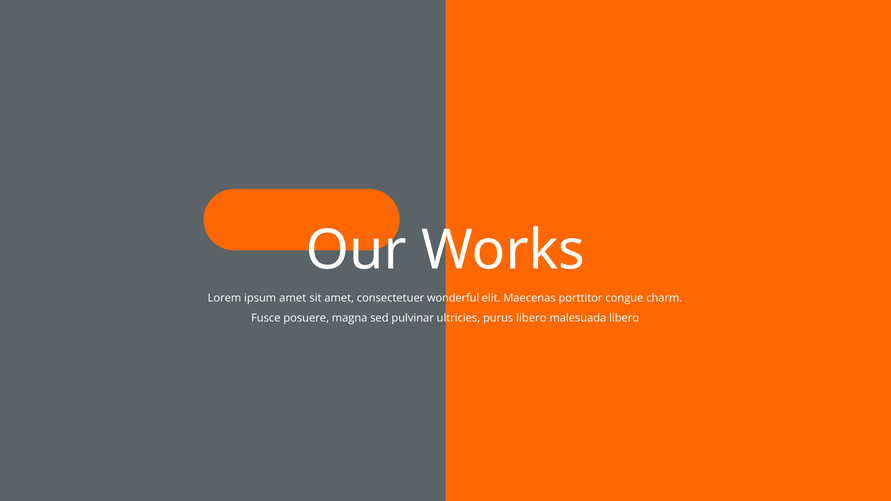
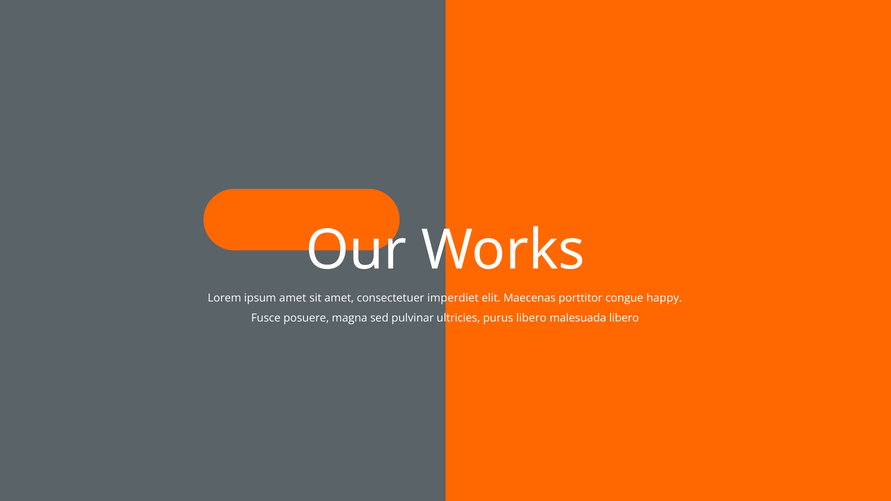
wonderful: wonderful -> imperdiet
charm: charm -> happy
